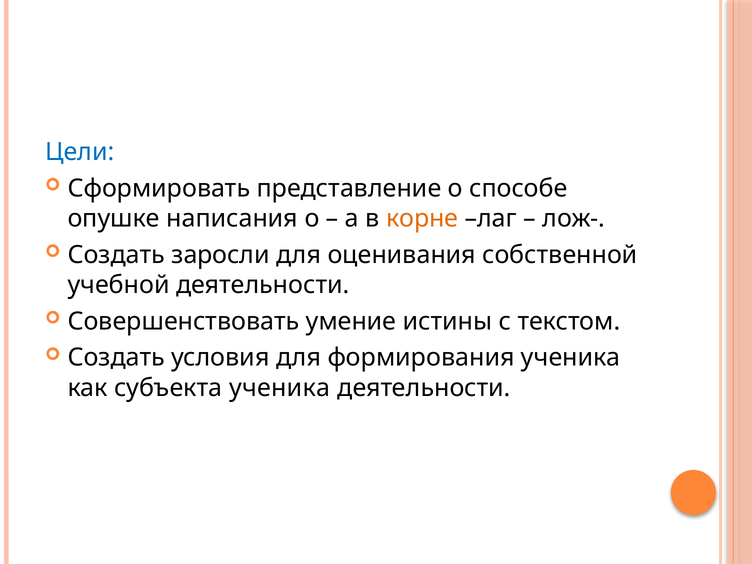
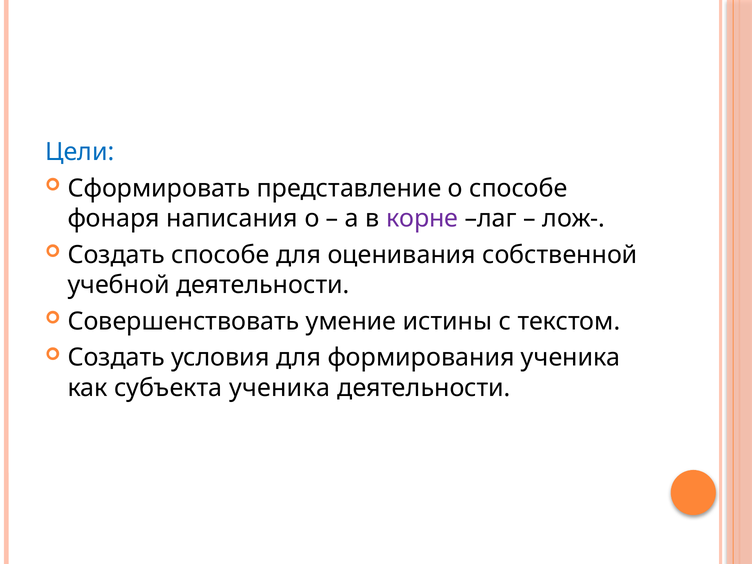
опушке: опушке -> фонаря
корне colour: orange -> purple
Создать заросли: заросли -> способе
